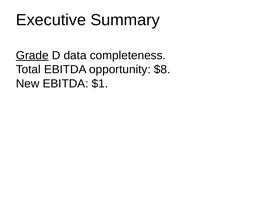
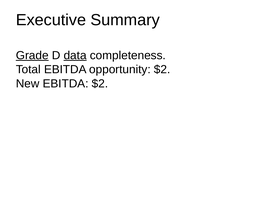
data underline: none -> present
opportunity $8: $8 -> $2
EBITDA $1: $1 -> $2
